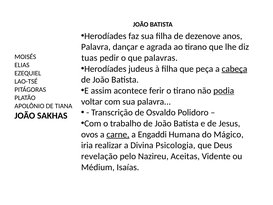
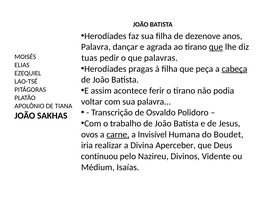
que at (216, 47) underline: none -> present
judeus: judeus -> pragas
podia underline: present -> none
Engaddi: Engaddi -> Invisível
Mágico: Mágico -> Boudet
Psicologia: Psicologia -> Aperceber
revelação: revelação -> continuou
Aceitas: Aceitas -> Divinos
